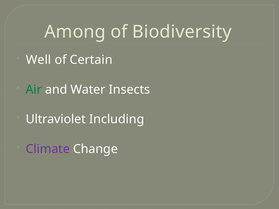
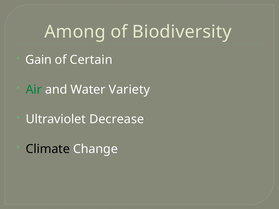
Well: Well -> Gain
Insects: Insects -> Variety
Including: Including -> Decrease
Climate colour: purple -> black
